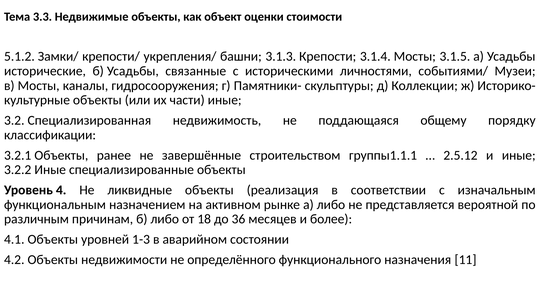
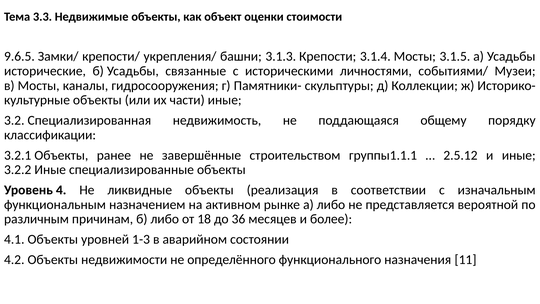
5.1.2: 5.1.2 -> 9.6.5
